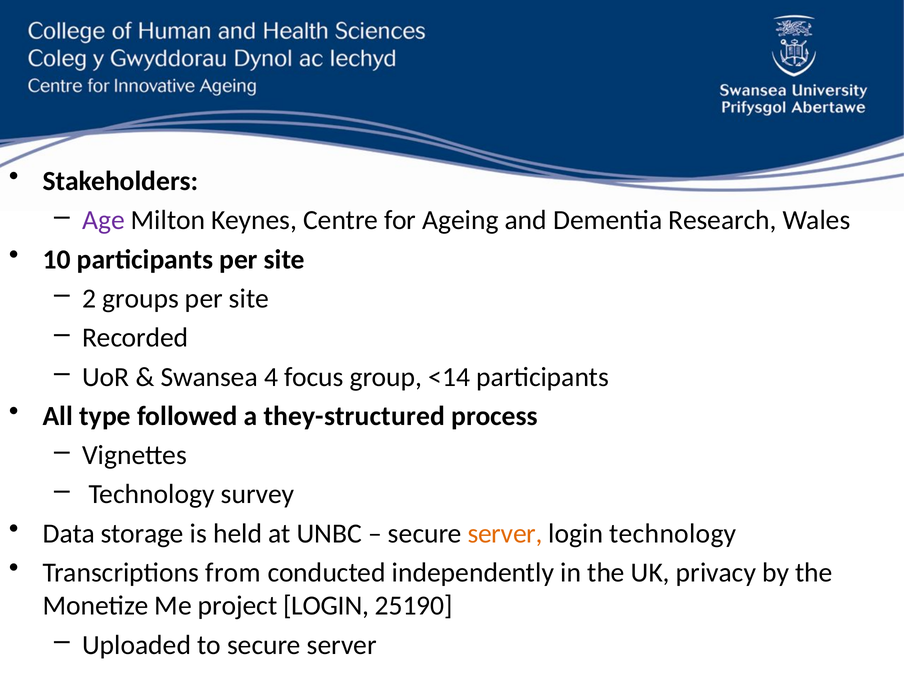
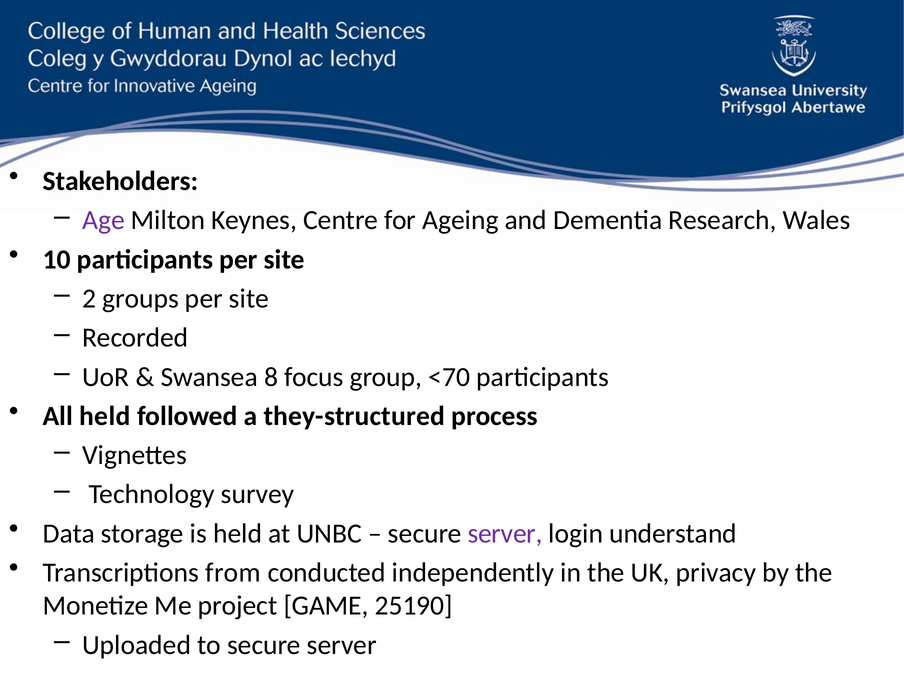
4: 4 -> 8
<14: <14 -> <70
All type: type -> held
server at (505, 533) colour: orange -> purple
login technology: technology -> understand
project LOGIN: LOGIN -> GAME
